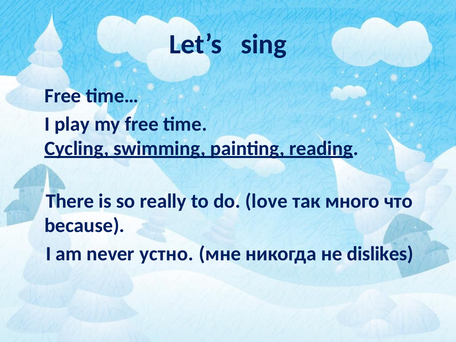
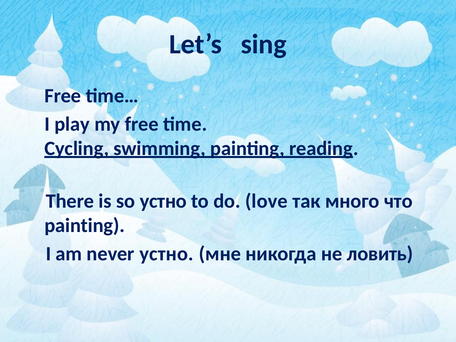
so really: really -> устно
because at (85, 226): because -> painting
dislikes: dislikes -> ловить
